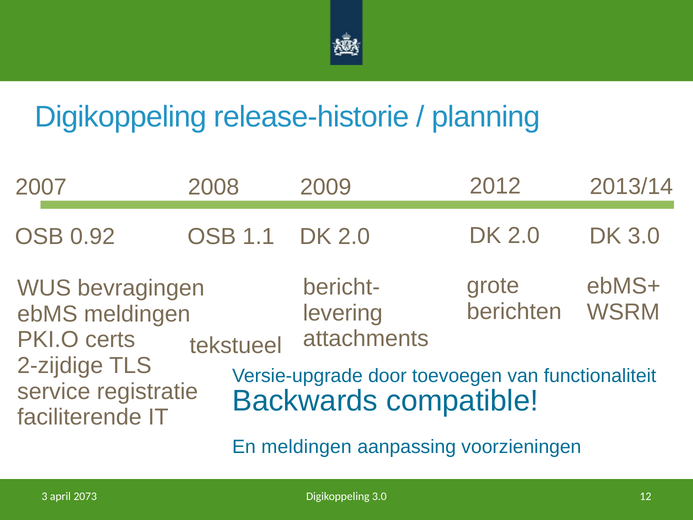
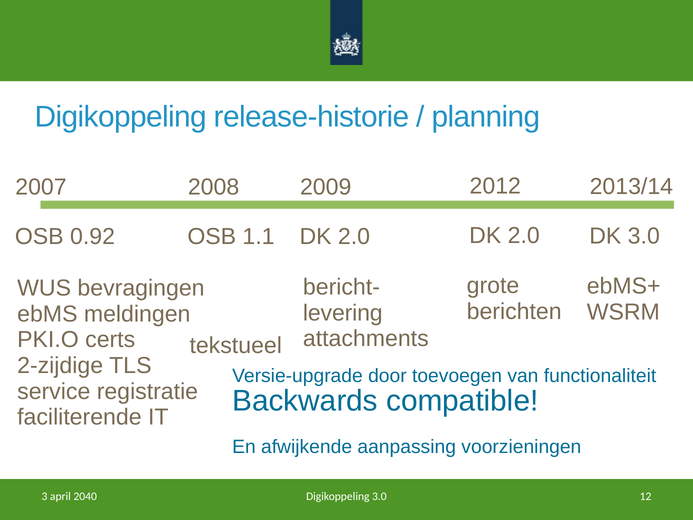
En meldingen: meldingen -> afwijkende
2073: 2073 -> 2040
